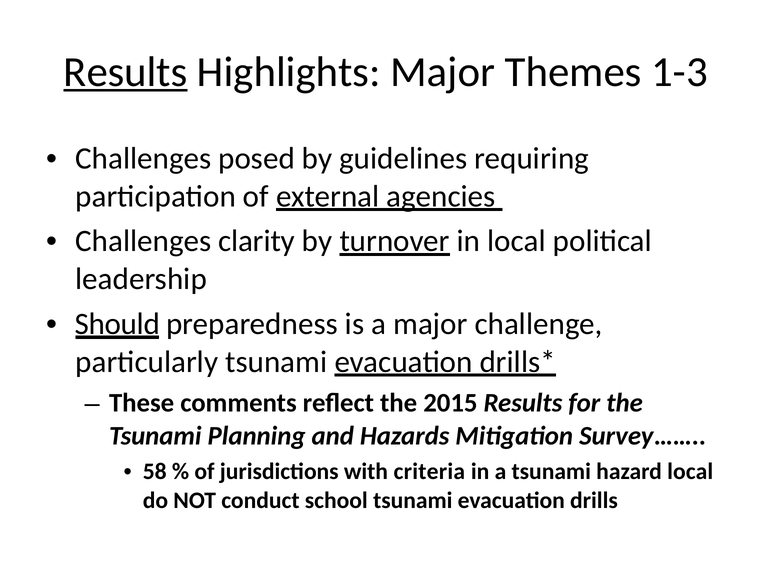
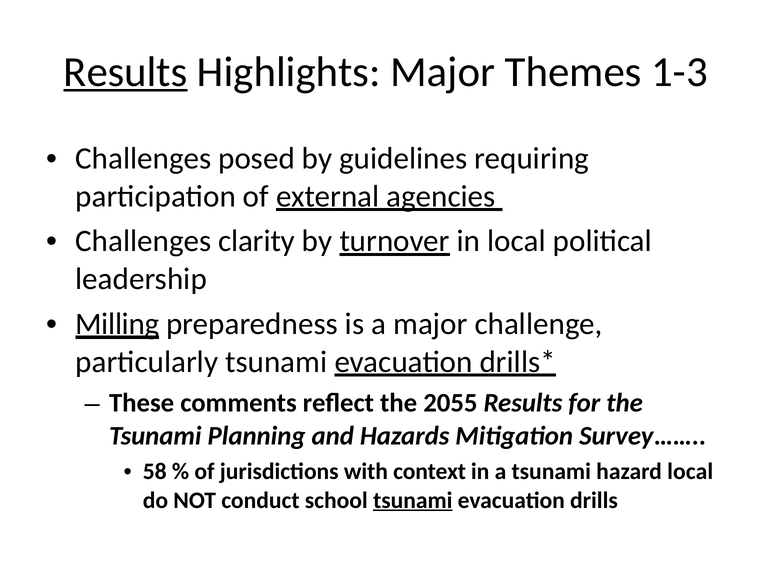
Should: Should -> Milling
2015: 2015 -> 2055
criteria: criteria -> context
tsunami at (413, 500) underline: none -> present
